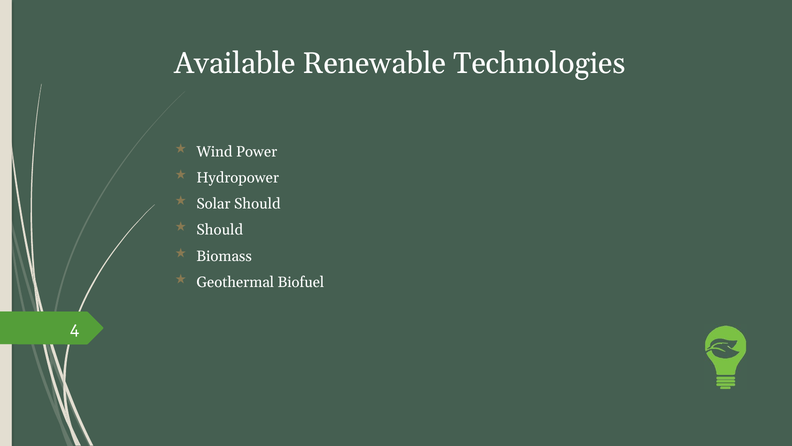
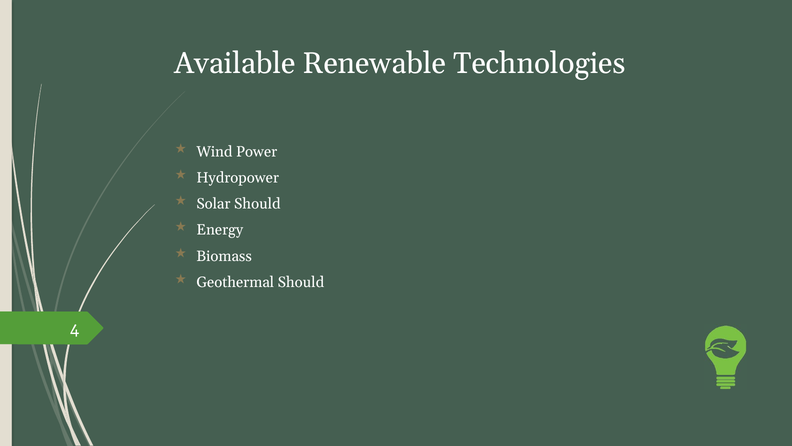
Should at (220, 230): Should -> Energy
Geothermal Biofuel: Biofuel -> Should
